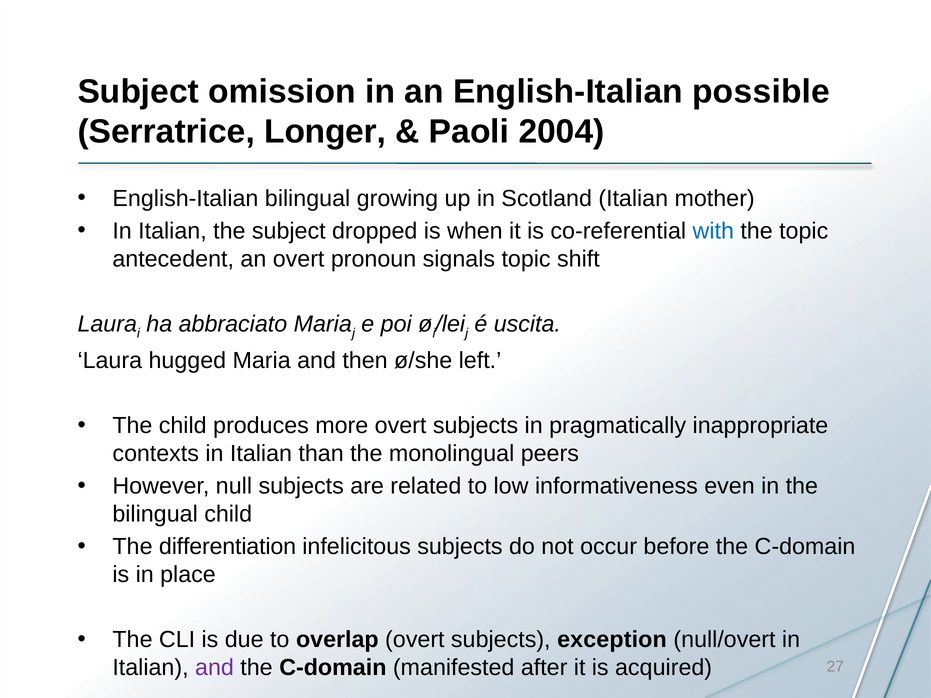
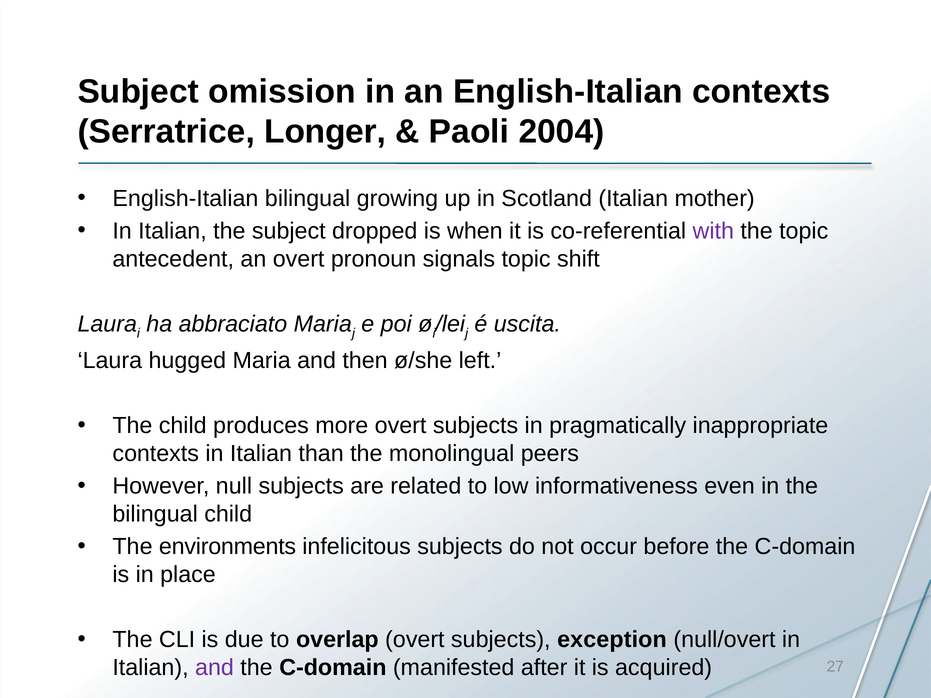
English-Italian possible: possible -> contexts
with colour: blue -> purple
differentiation: differentiation -> environments
